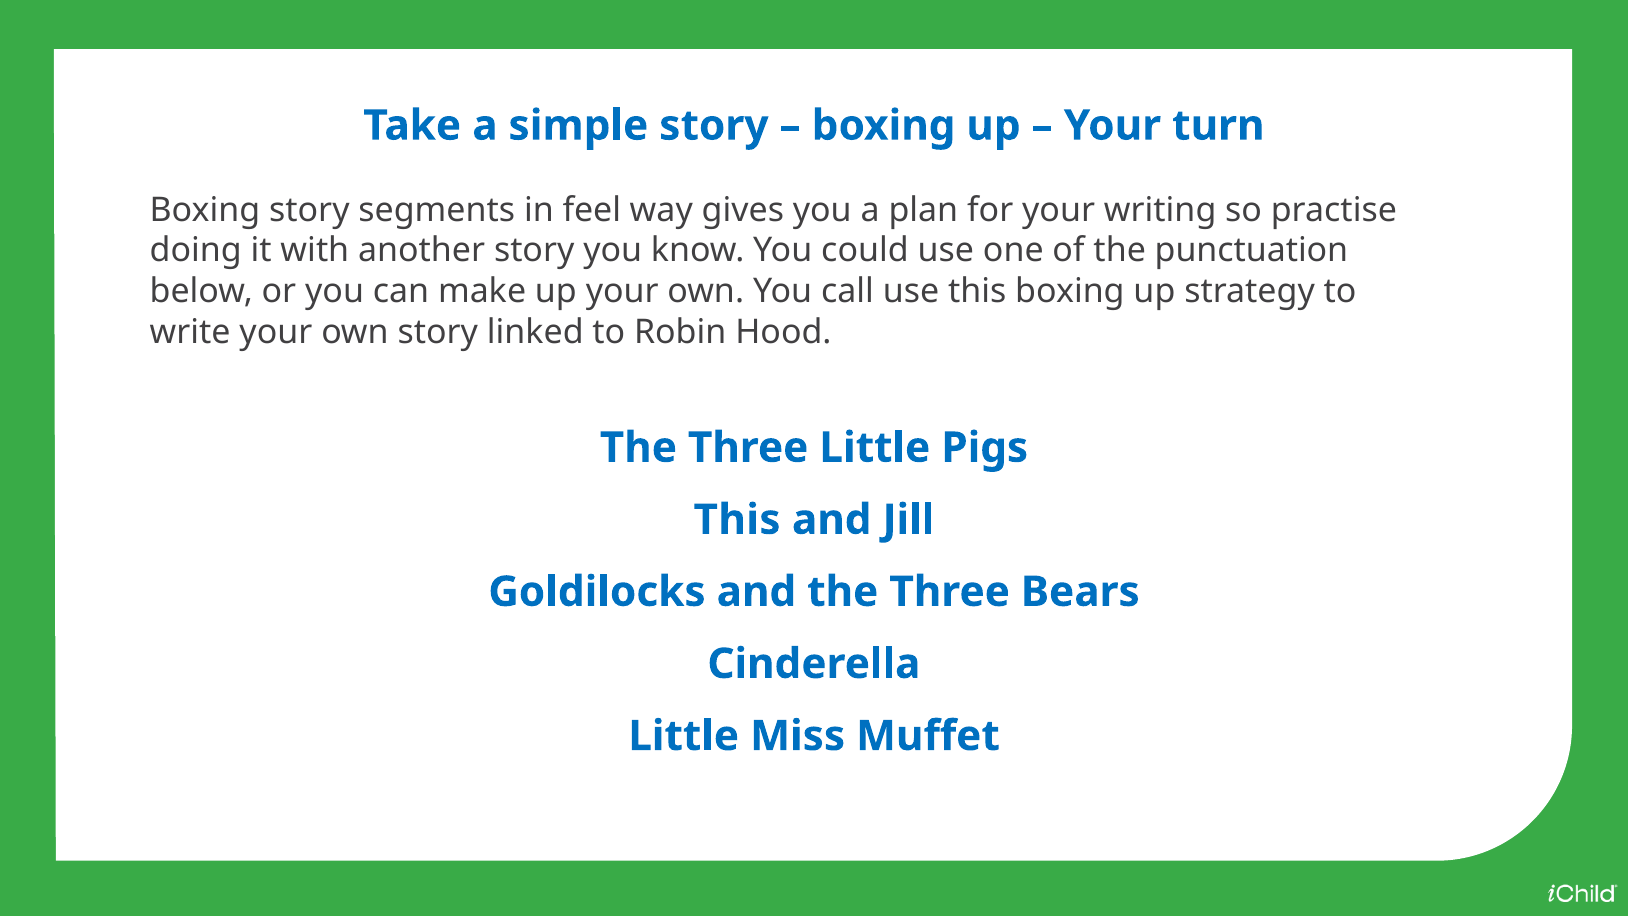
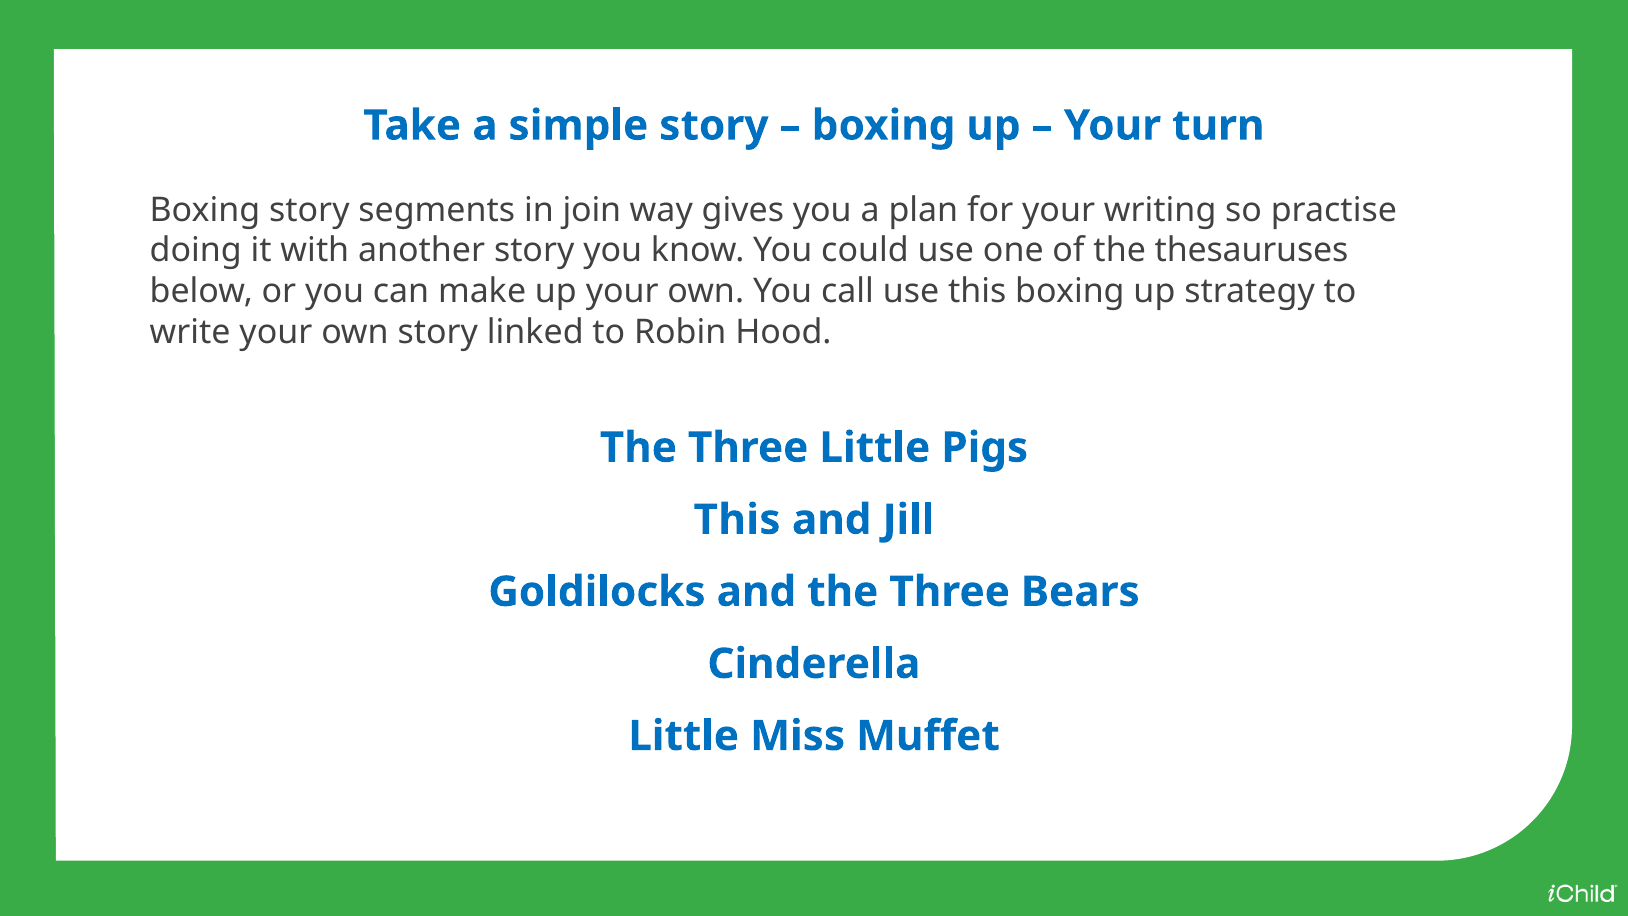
feel: feel -> join
punctuation: punctuation -> thesauruses
